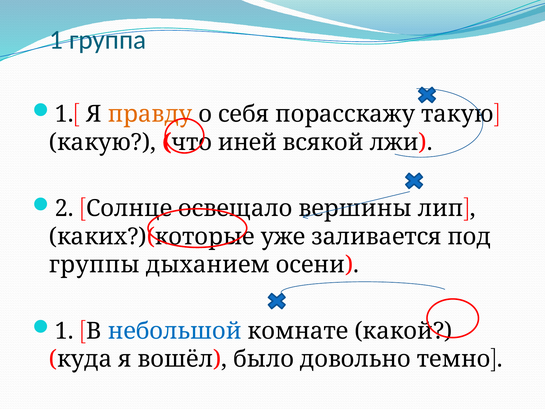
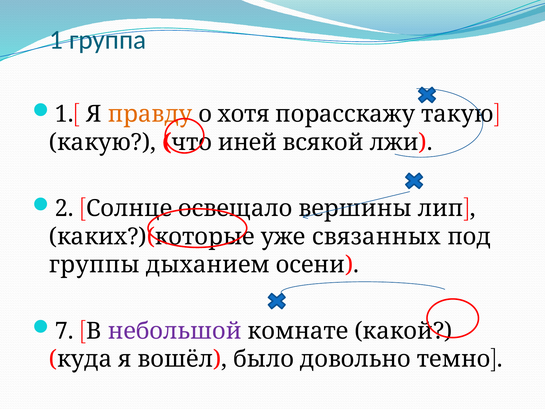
себя: себя -> хотя
заливается: заливается -> связанных
1 at (64, 331): 1 -> 7
небольшой colour: blue -> purple
